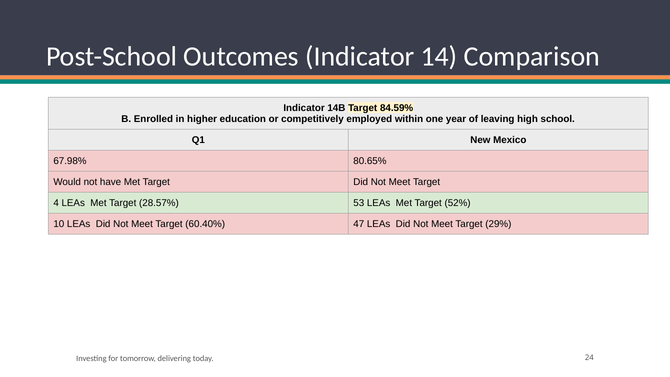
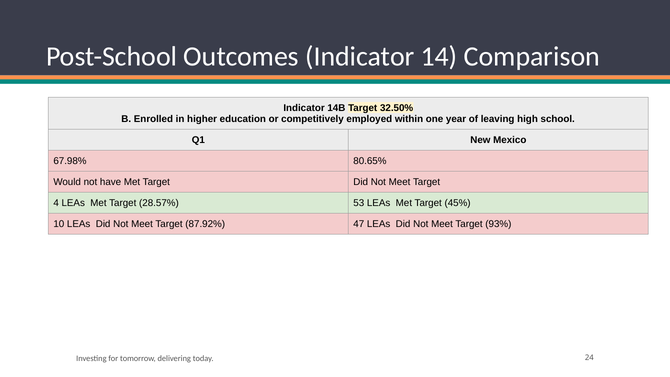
84.59%: 84.59% -> 32.50%
52%: 52% -> 45%
60.40%: 60.40% -> 87.92%
29%: 29% -> 93%
